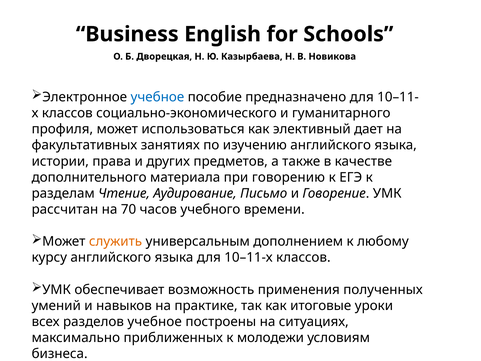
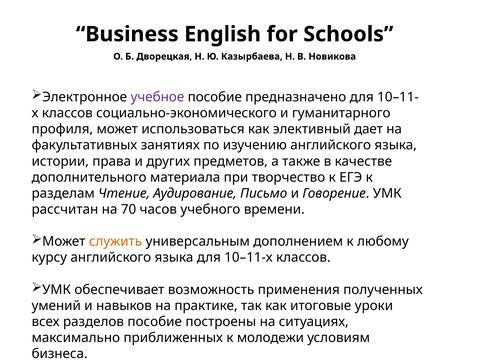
учебное at (157, 97) colour: blue -> purple
говорению: говорению -> творчество
разделов учебное: учебное -> пособие
